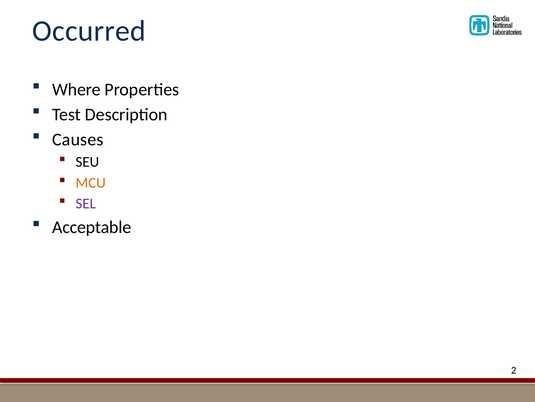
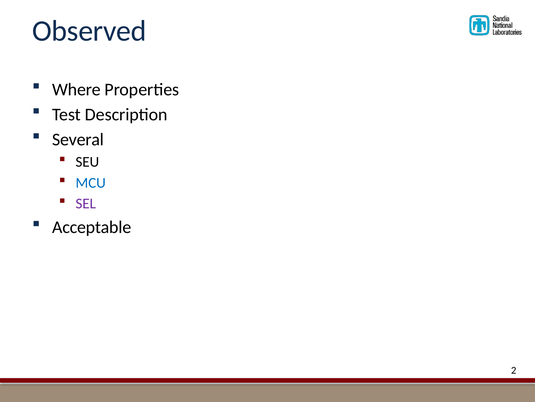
Occurred: Occurred -> Observed
Causes: Causes -> Several
MCU colour: orange -> blue
